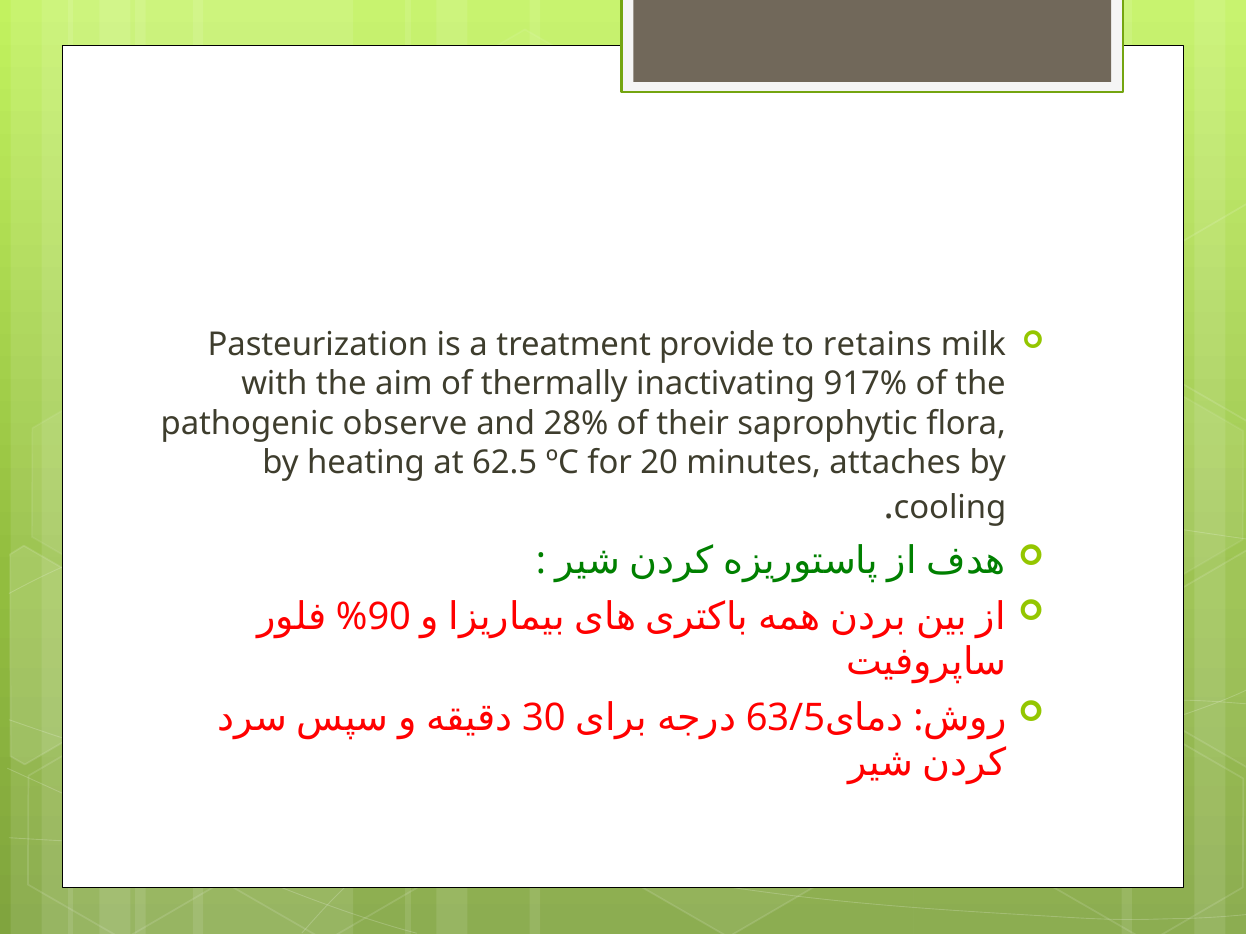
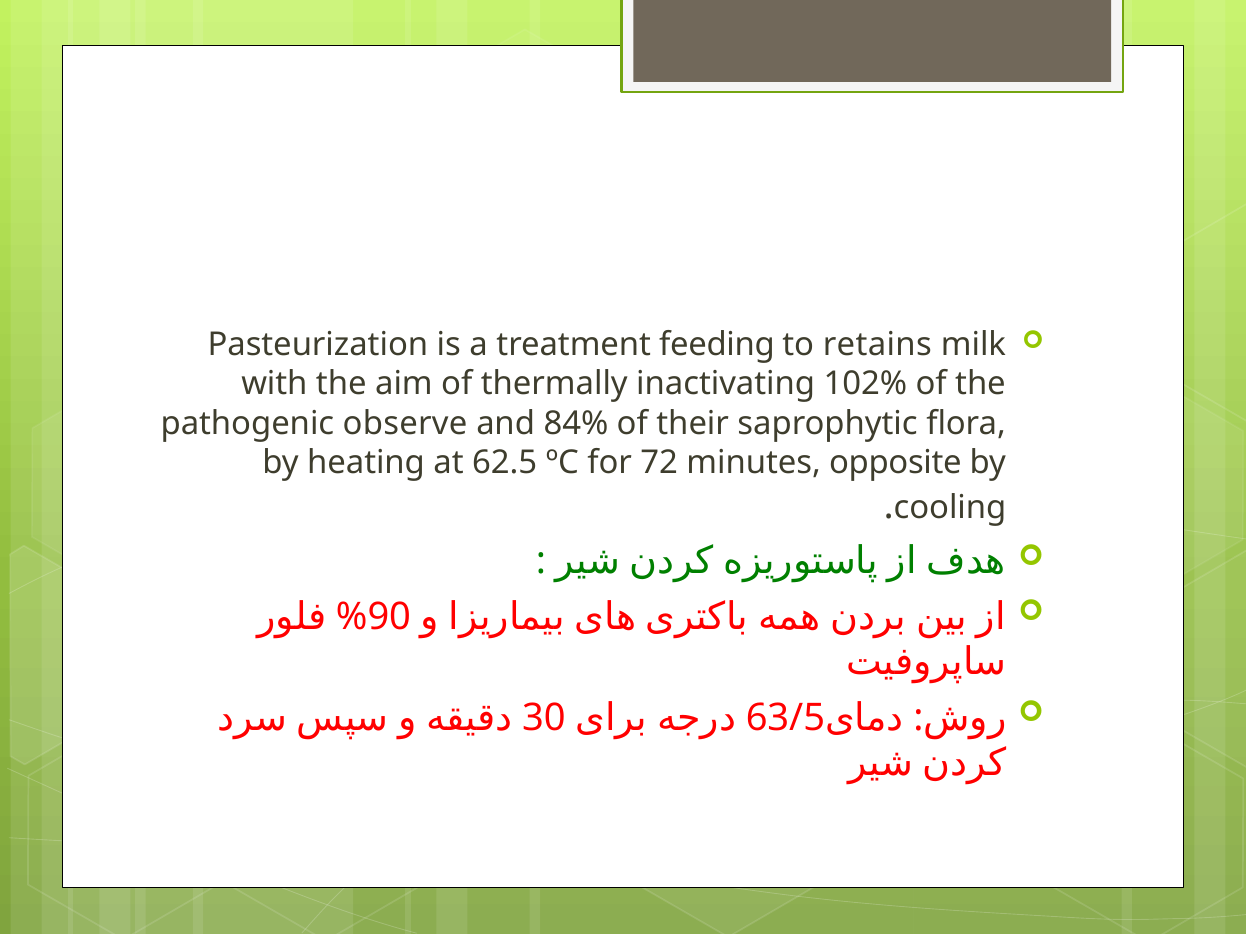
provide: provide -> feeding
917%: 917% -> 102%
28%: 28% -> 84%
20: 20 -> 72
attaches: attaches -> opposite
